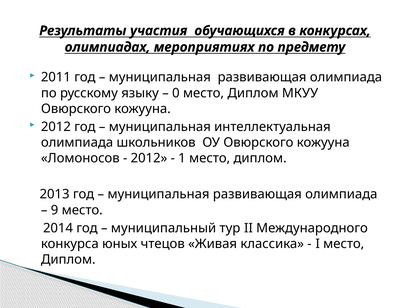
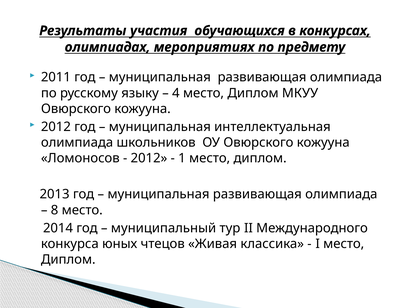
0: 0 -> 4
9: 9 -> 8
